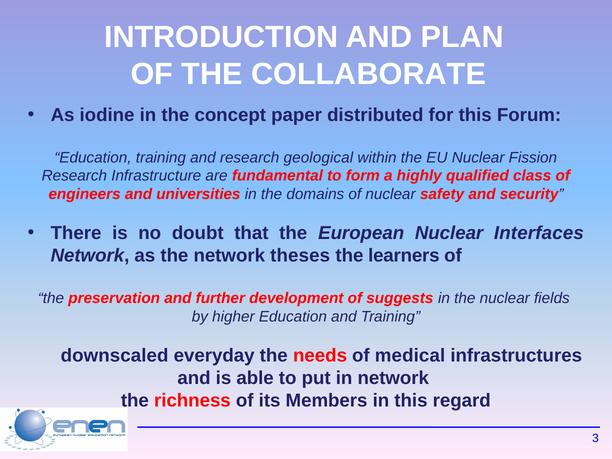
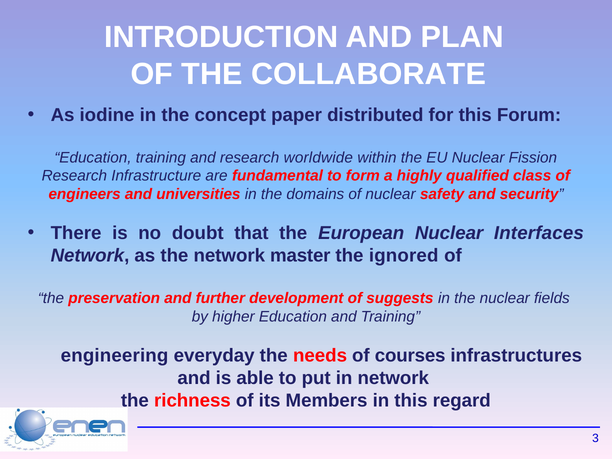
geological: geological -> worldwide
theses: theses -> master
learners: learners -> ignored
downscaled: downscaled -> engineering
medical: medical -> courses
